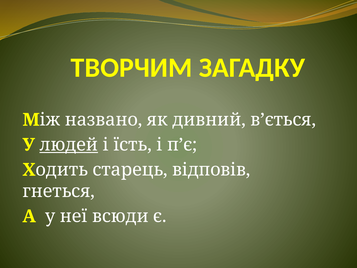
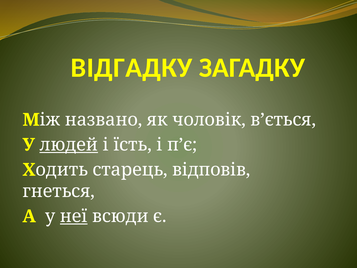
ТВОРЧИМ: ТВОРЧИМ -> ВІДГАДКУ
дивний: дивний -> чоловік
неї underline: none -> present
